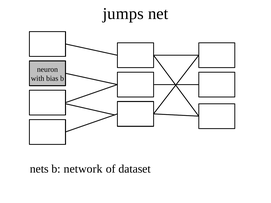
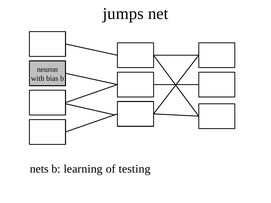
network: network -> learning
dataset: dataset -> testing
